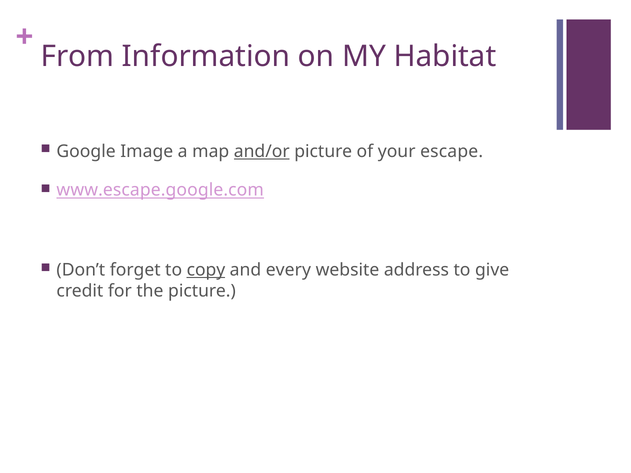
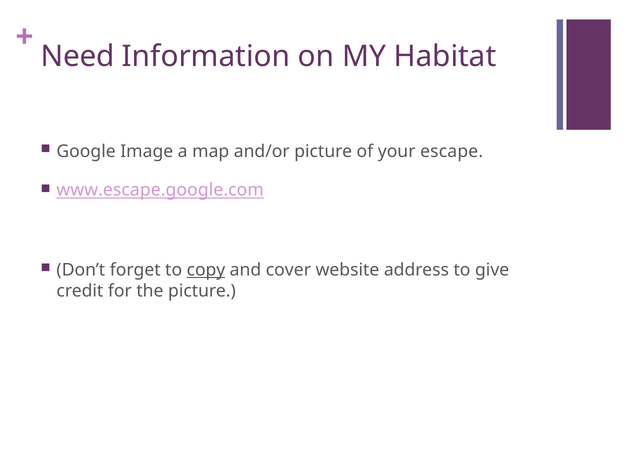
From: From -> Need
and/or underline: present -> none
every: every -> cover
